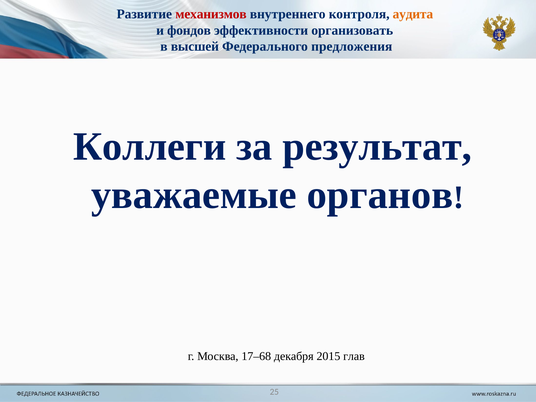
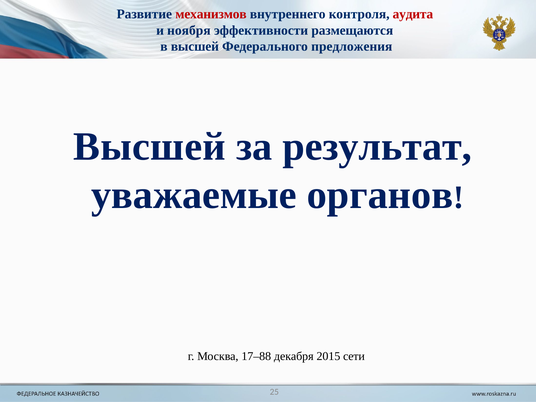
аудита colour: orange -> red
фондов: фондов -> ноября
организовать: организовать -> размещаются
Коллеги at (150, 147): Коллеги -> Высшей
17–68: 17–68 -> 17–88
глав: глав -> сети
